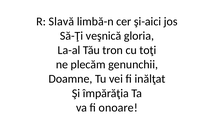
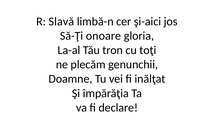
veşnică: veşnică -> onoare
onoare: onoare -> declare
